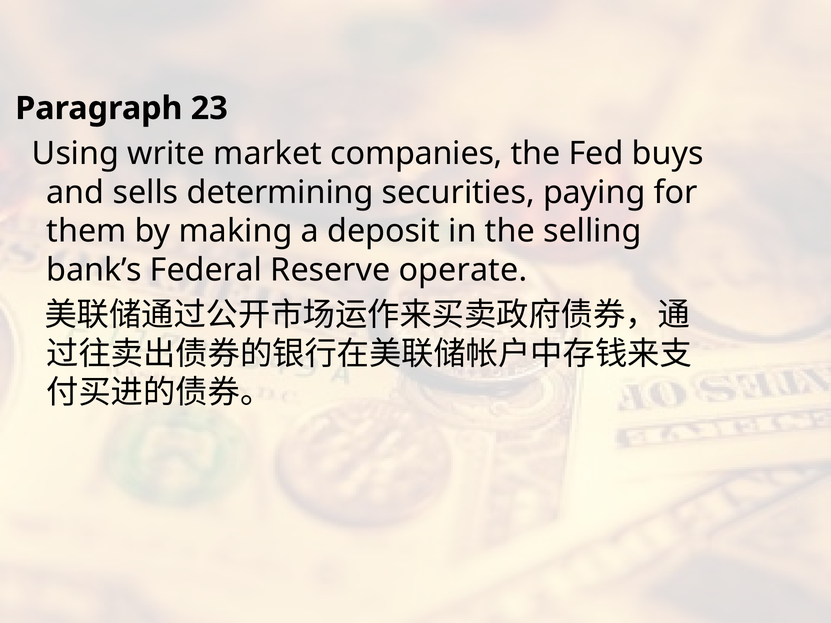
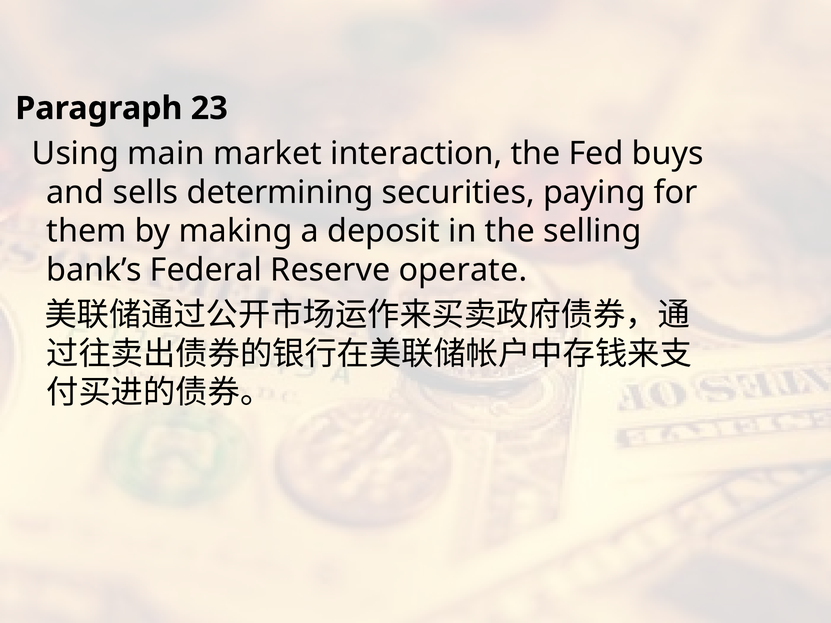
write: write -> main
companies: companies -> interaction
